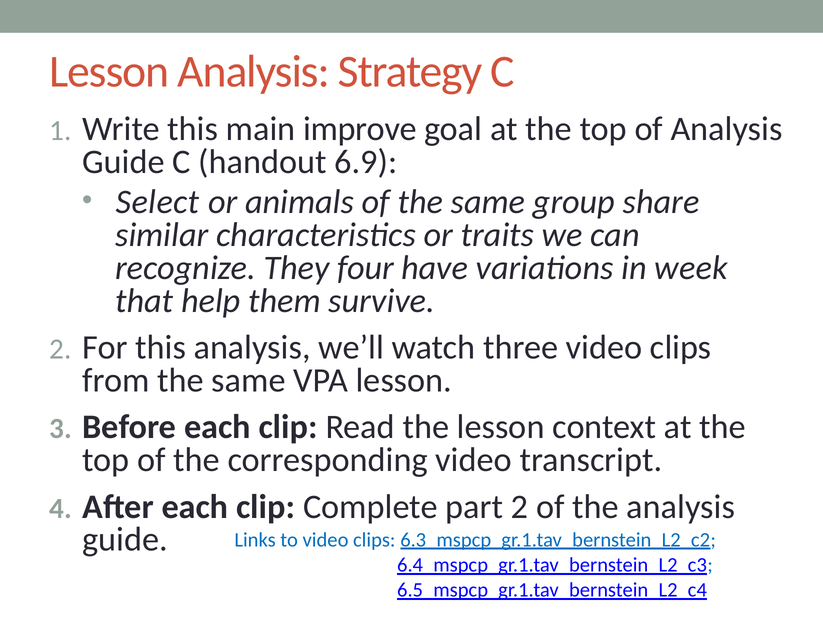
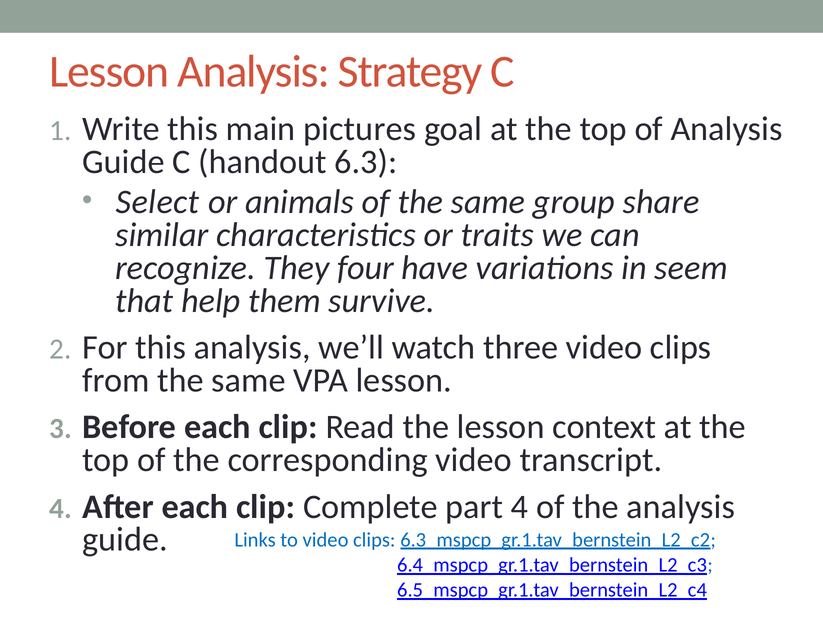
improve: improve -> pictures
6.9: 6.9 -> 6.3
week: week -> seem
part 2: 2 -> 4
